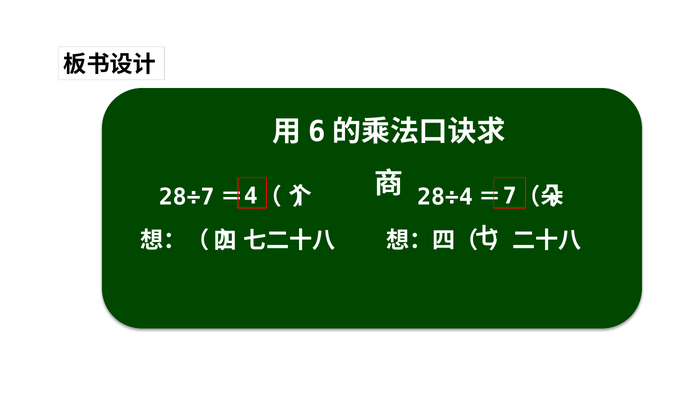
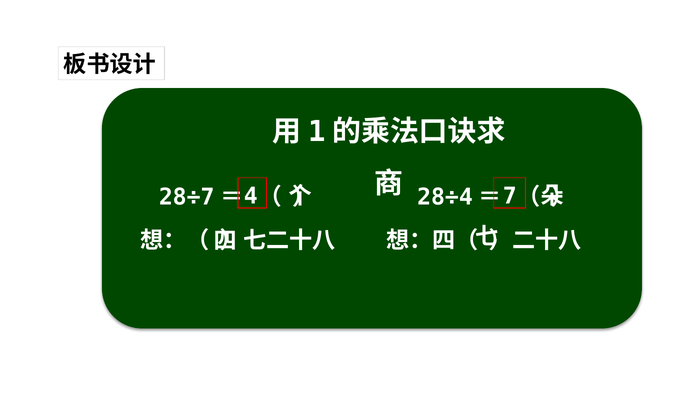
6: 6 -> 1
